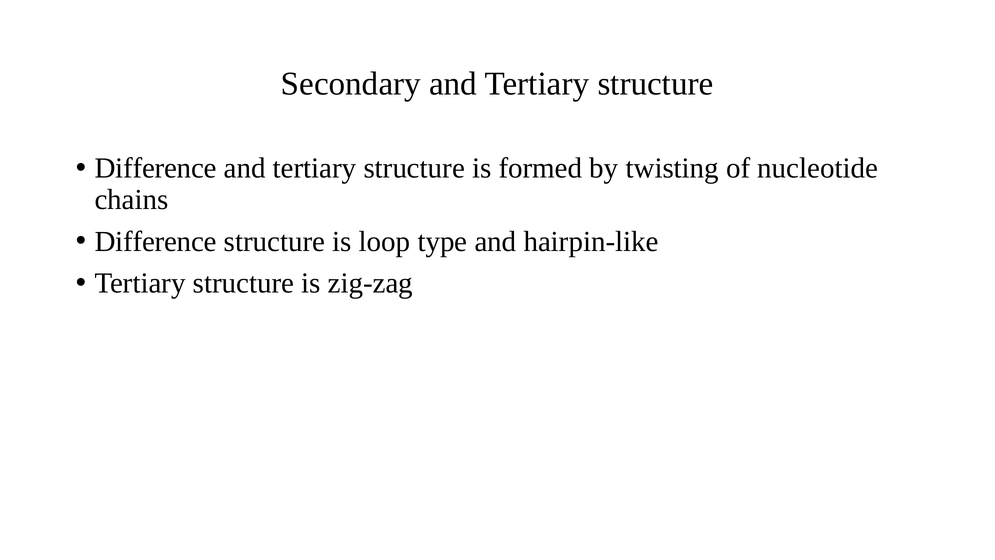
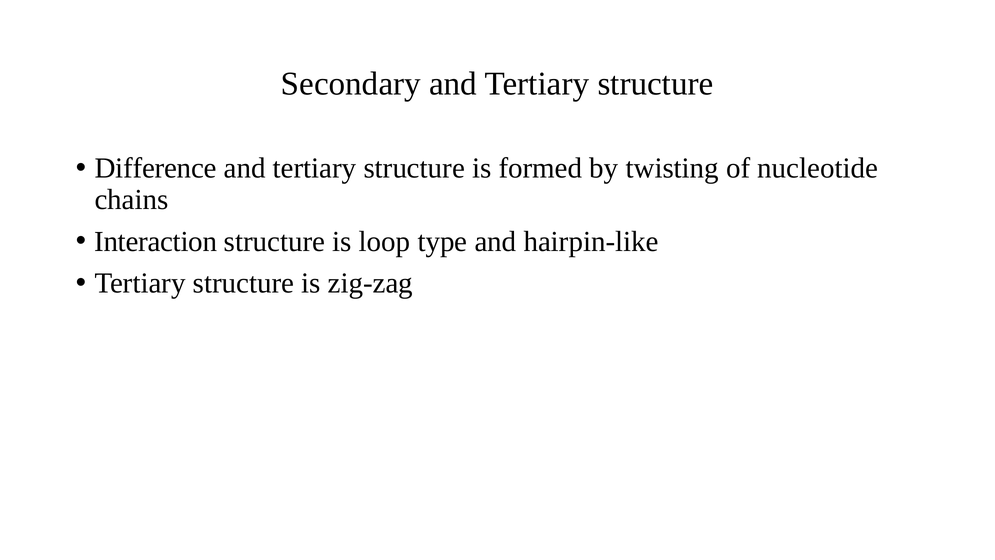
Difference at (156, 241): Difference -> Interaction
